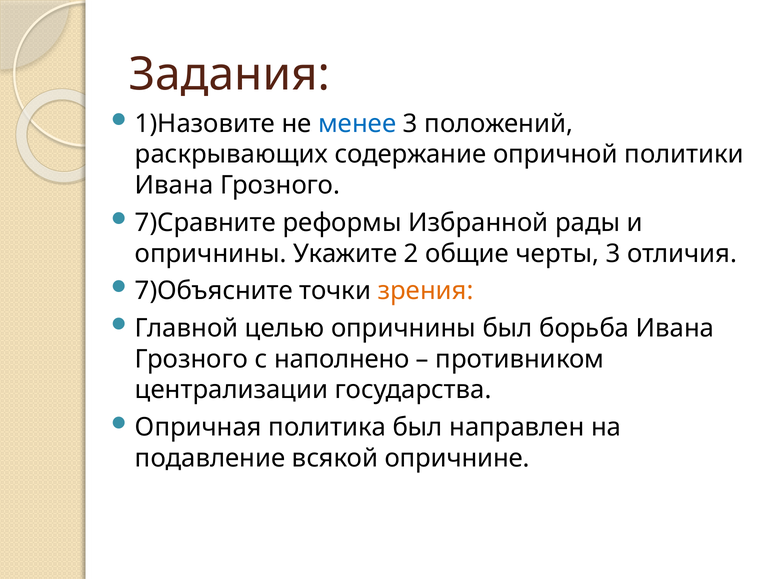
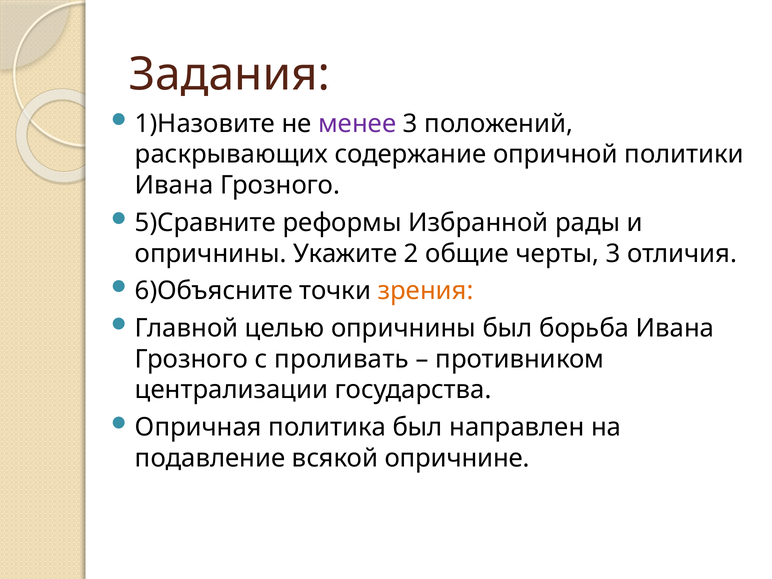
менее colour: blue -> purple
7)Сравните: 7)Сравните -> 5)Сравните
7)Объясните: 7)Объясните -> 6)Объясните
наполнено: наполнено -> проливать
